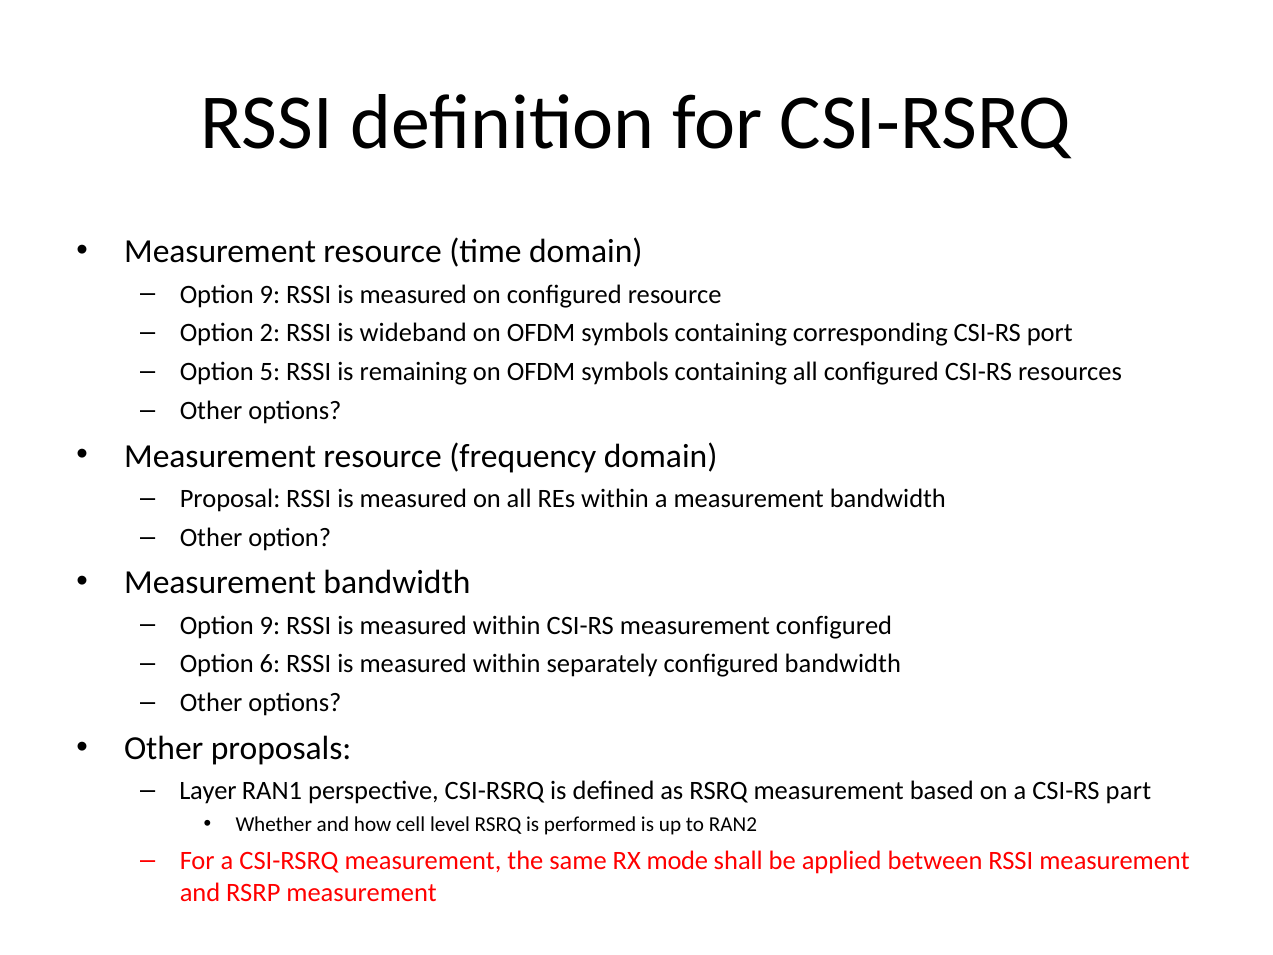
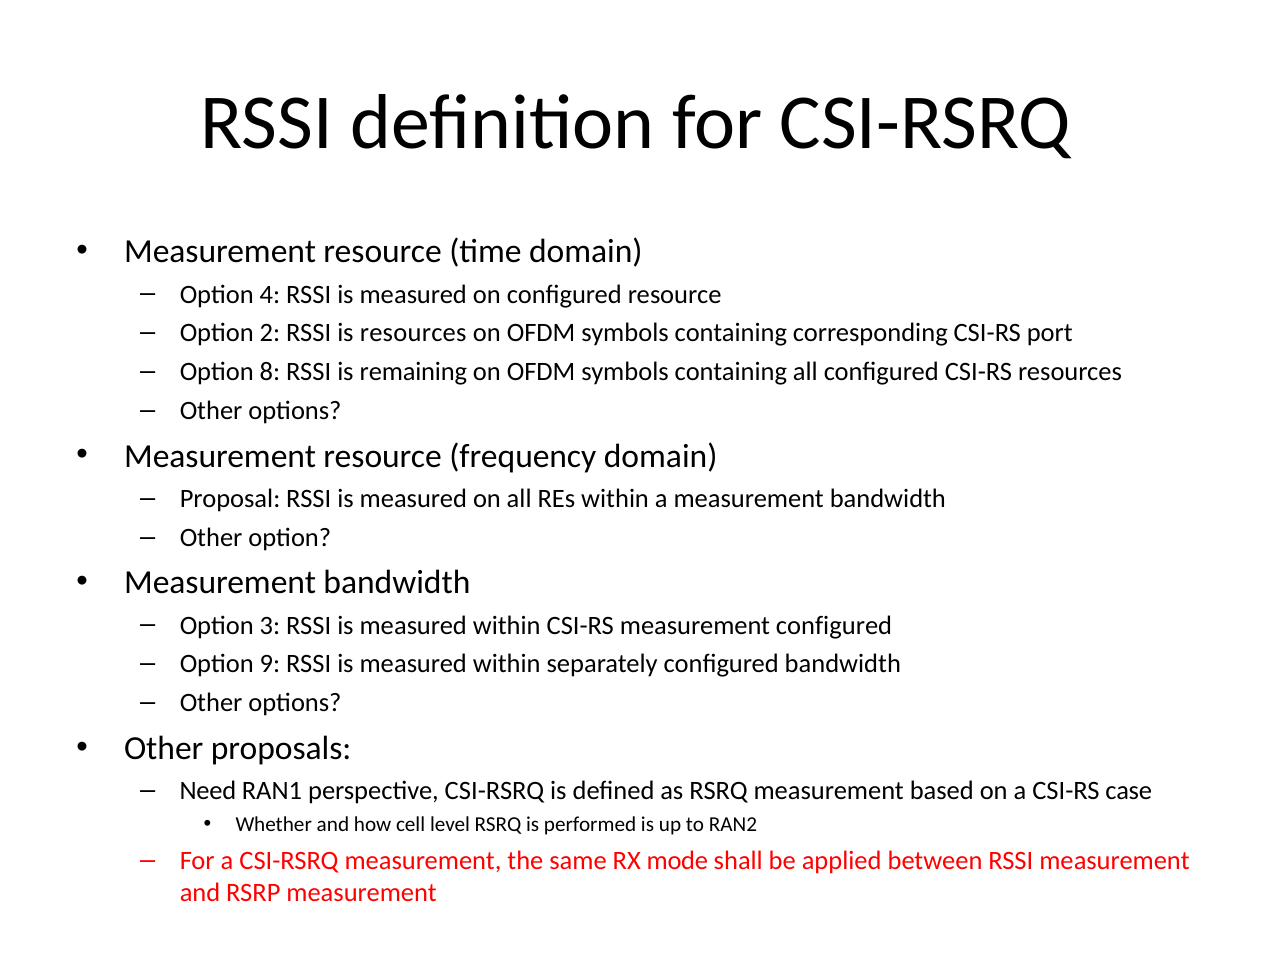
9 at (270, 294): 9 -> 4
is wideband: wideband -> resources
5: 5 -> 8
9 at (270, 625): 9 -> 3
6: 6 -> 9
Layer: Layer -> Need
part: part -> case
